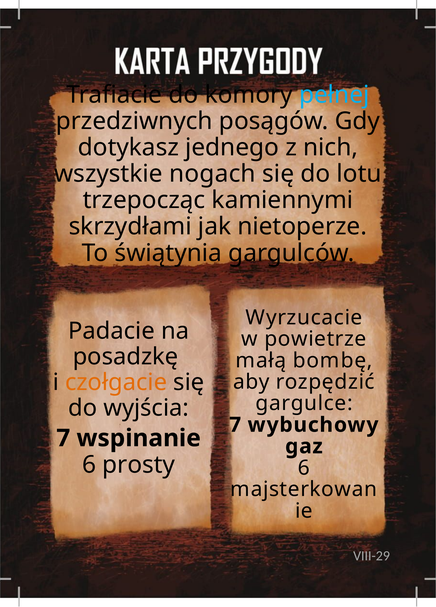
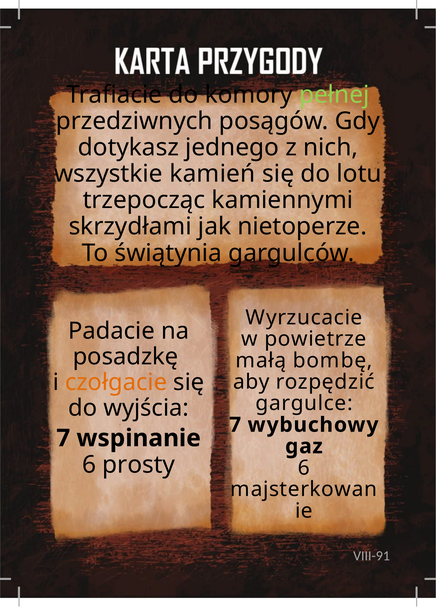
pełnej colour: light blue -> light green
nogach: nogach -> kamień
VIII-29: VIII-29 -> VIII-91
